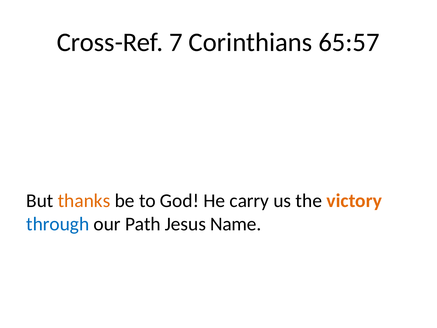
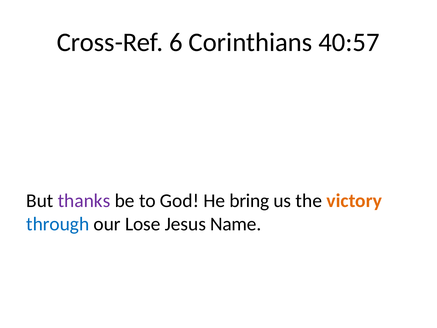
7: 7 -> 6
65:57: 65:57 -> 40:57
thanks colour: orange -> purple
carry: carry -> bring
Path: Path -> Lose
